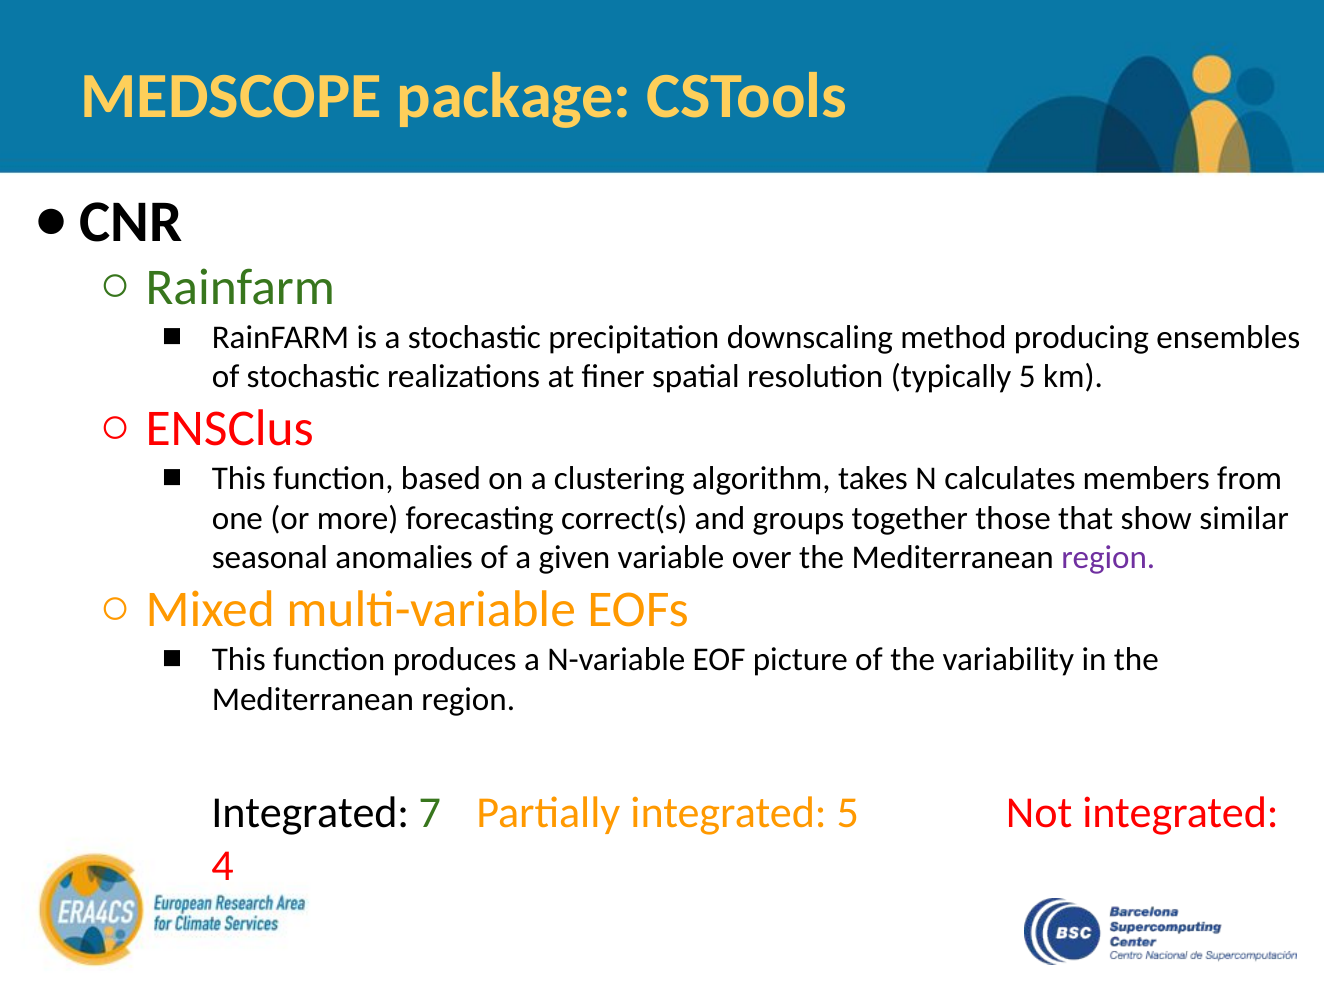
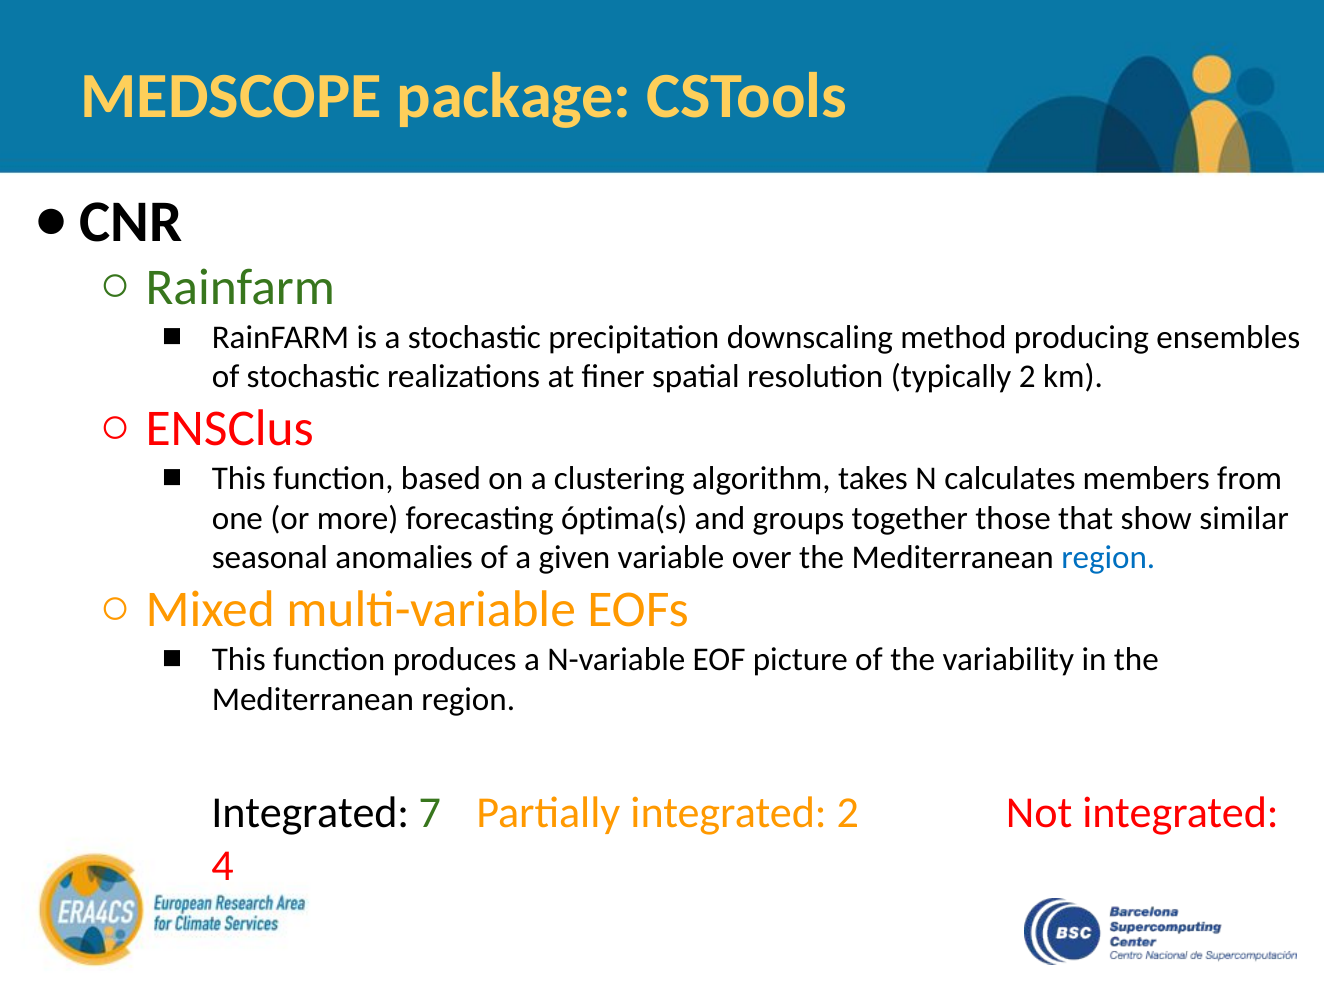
typically 5: 5 -> 2
correct(s: correct(s -> óptima(s
region at (1108, 558) colour: purple -> blue
integrated 5: 5 -> 2
